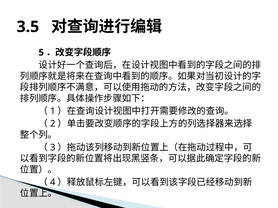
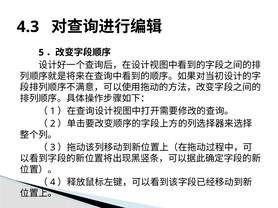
3.5: 3.5 -> 4.3
